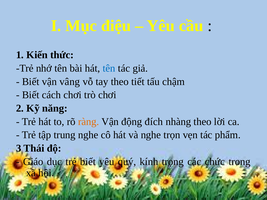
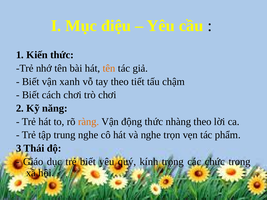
tên at (109, 68) colour: blue -> orange
vâng: vâng -> xanh
động đích: đích -> thức
